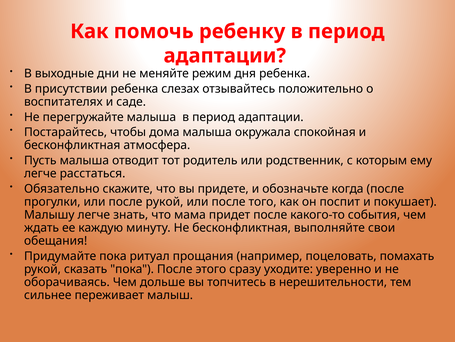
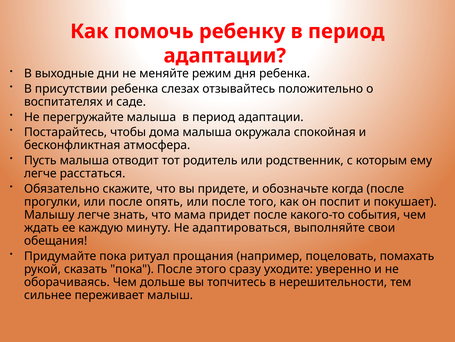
после рукой: рукой -> опять
Не бесконфликтная: бесконфликтная -> адаптироваться
